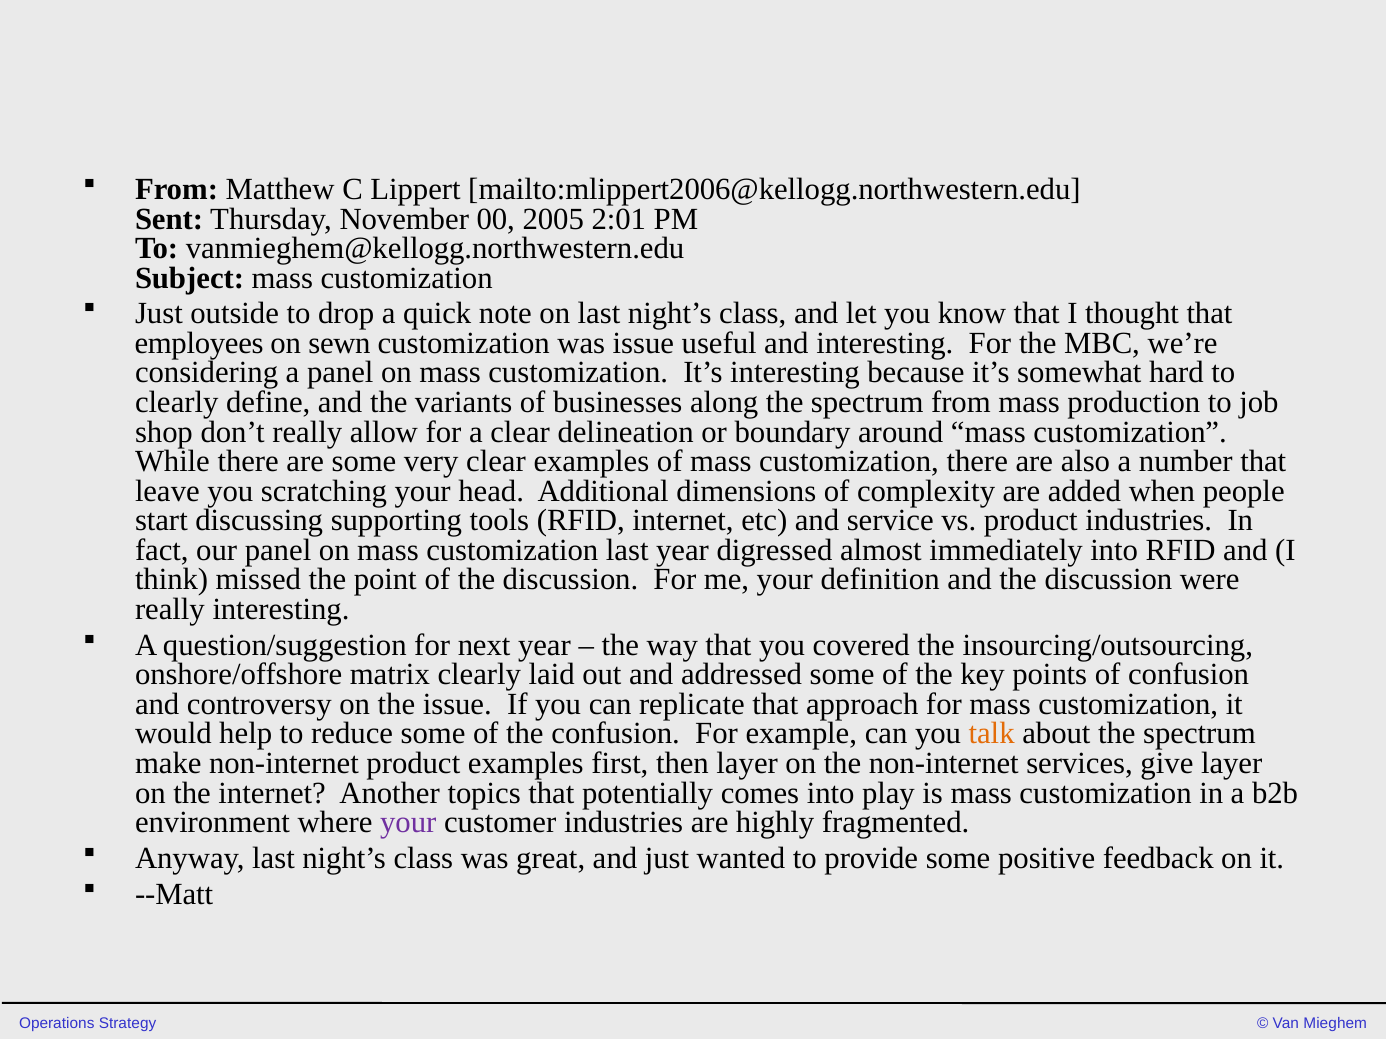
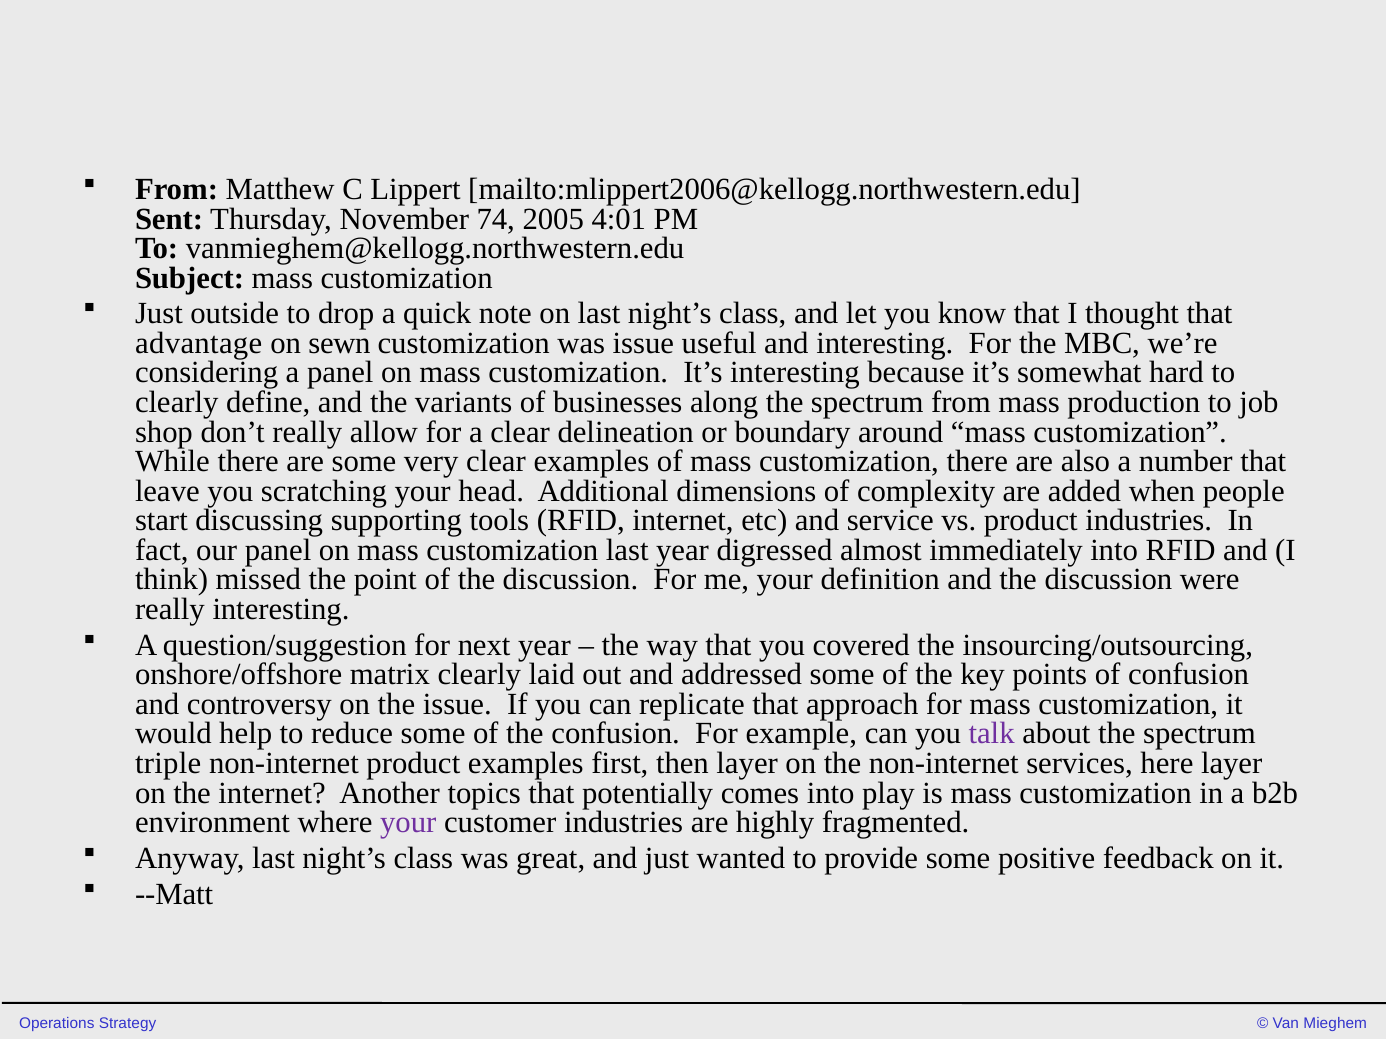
00: 00 -> 74
2:01: 2:01 -> 4:01
employees: employees -> advantage
talk colour: orange -> purple
make: make -> triple
give: give -> here
